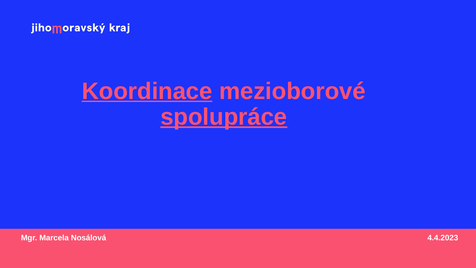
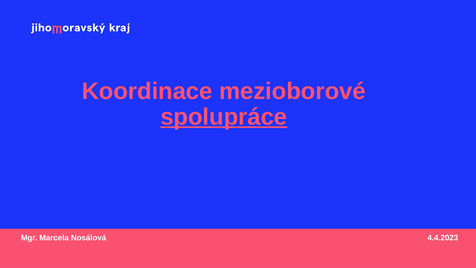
Koordinace underline: present -> none
